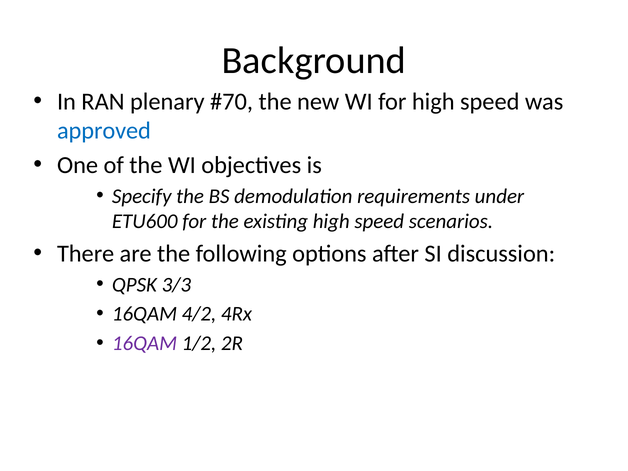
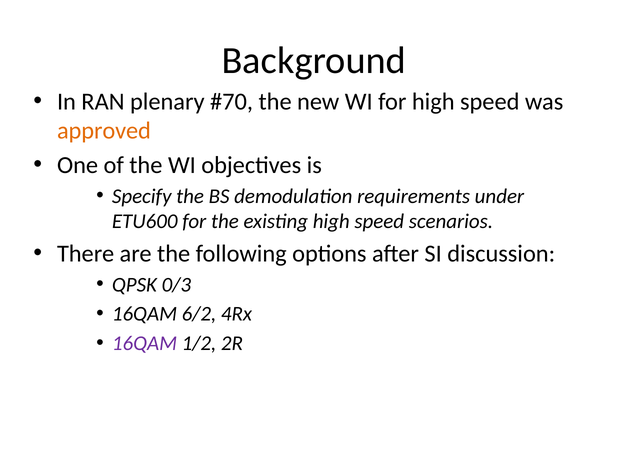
approved colour: blue -> orange
3/3: 3/3 -> 0/3
4/2: 4/2 -> 6/2
